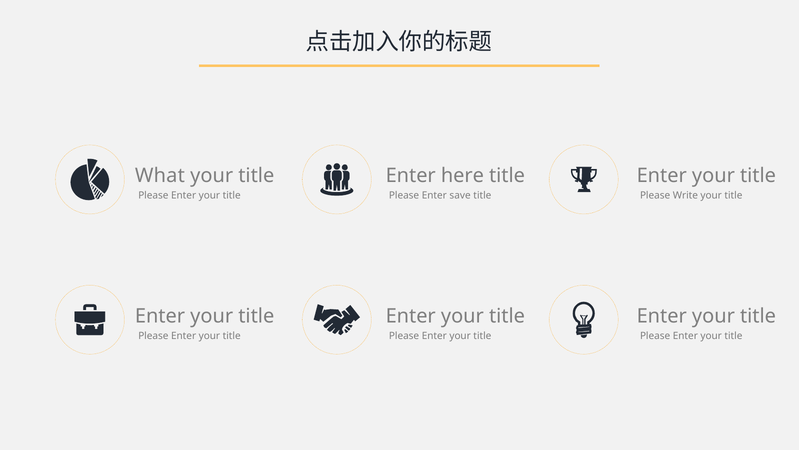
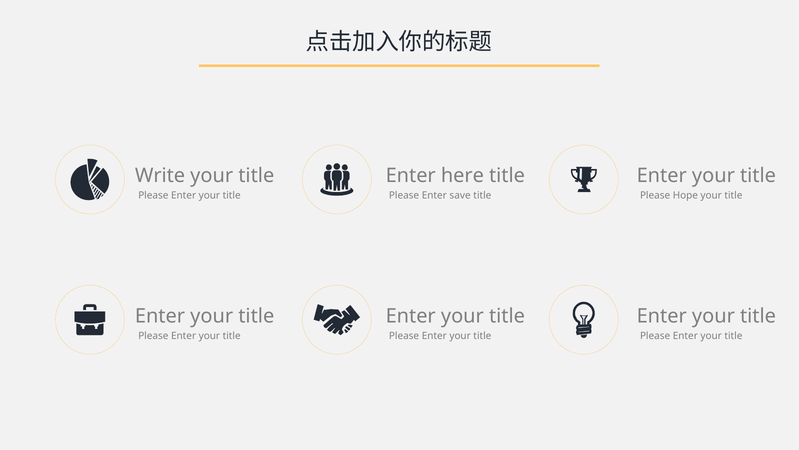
What: What -> Write
Write: Write -> Hope
